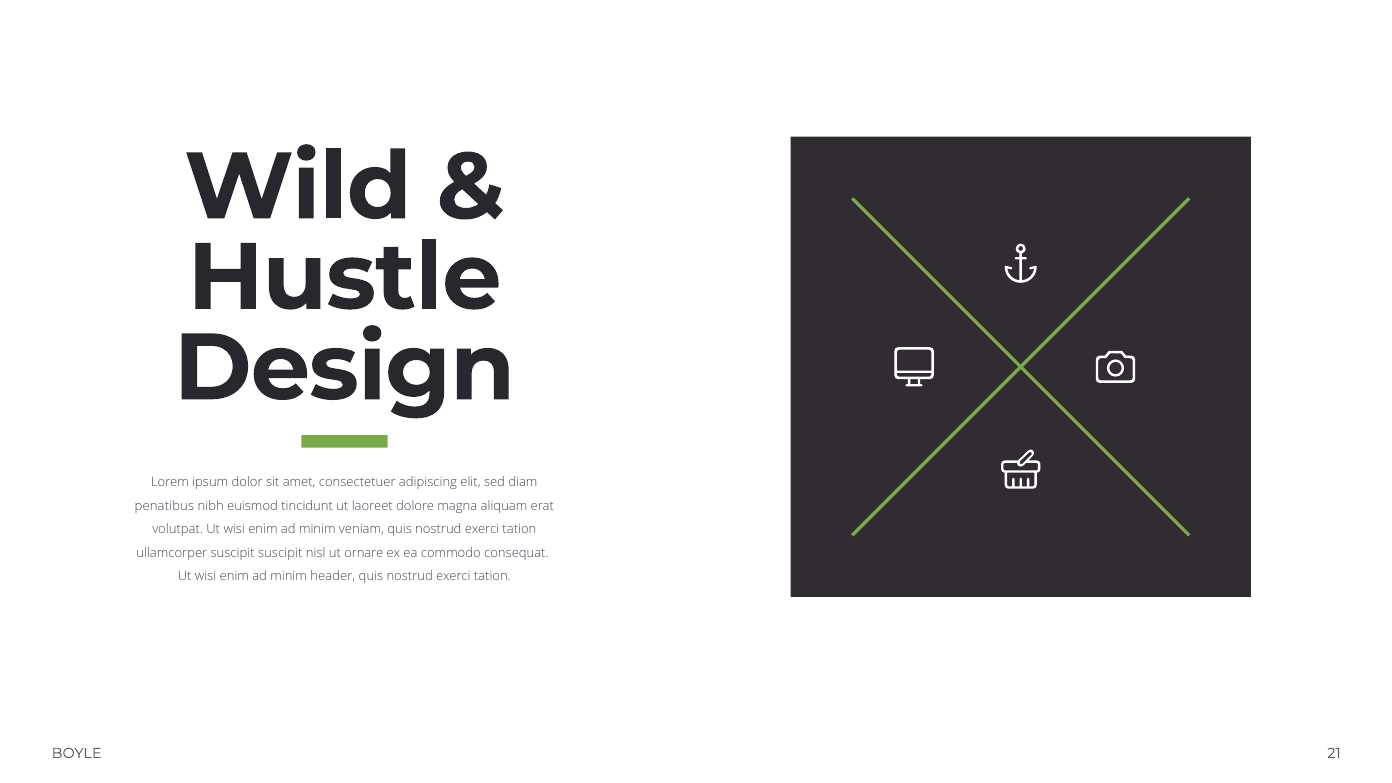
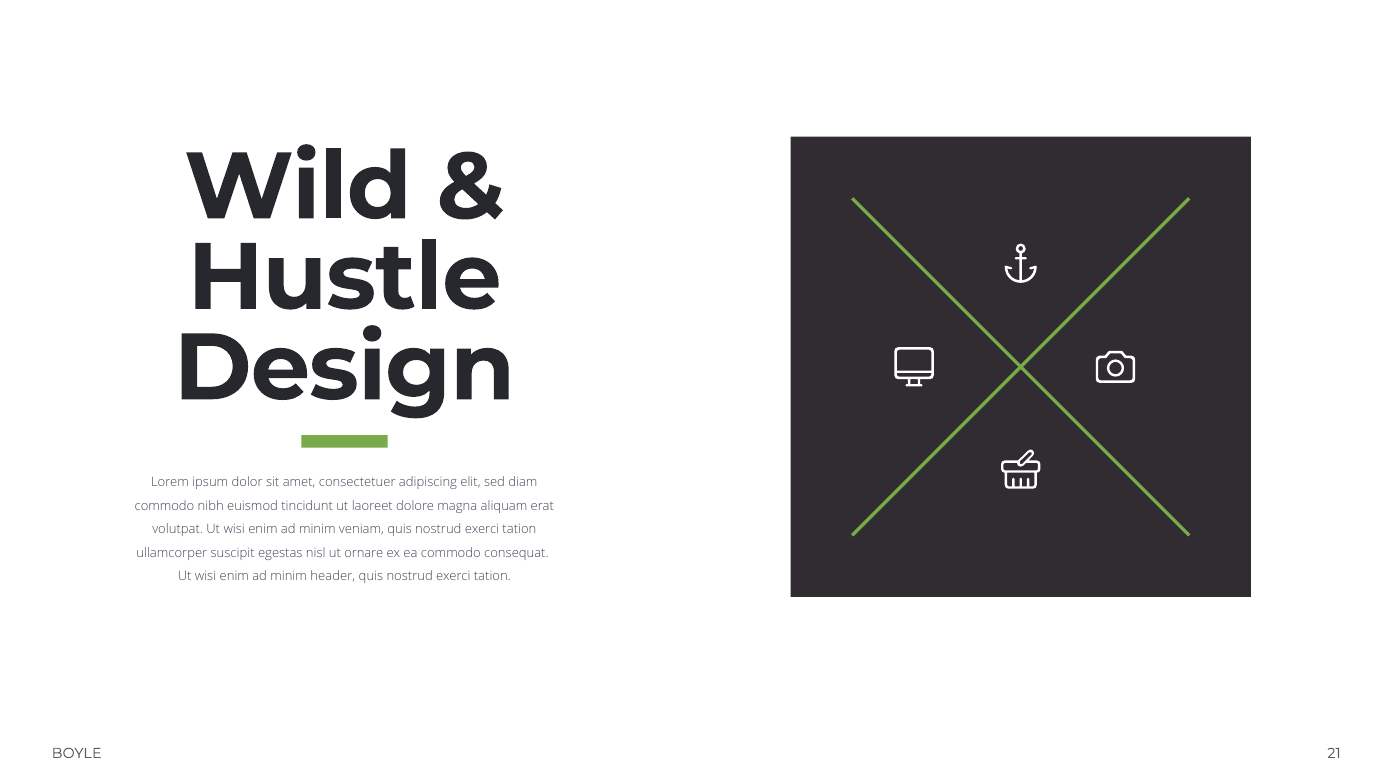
penatibus at (164, 506): penatibus -> commodo
suscipit suscipit: suscipit -> egestas
